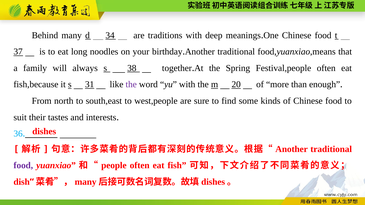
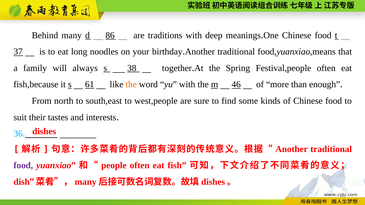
34: 34 -> 86
31: 31 -> 61
the at (131, 85) colour: purple -> orange
20: 20 -> 46
